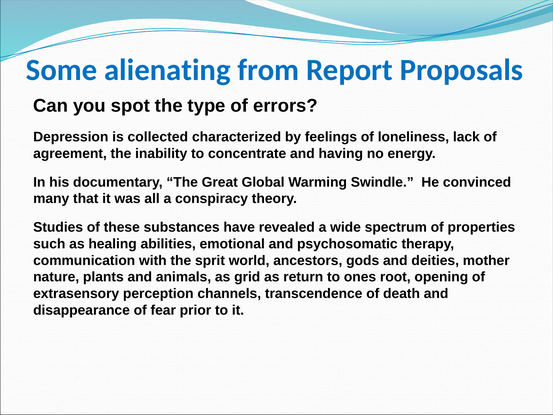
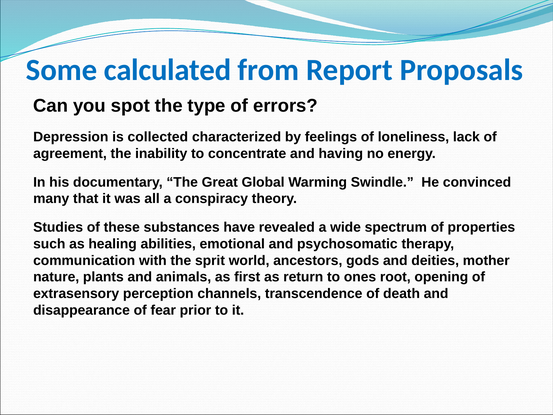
alienating: alienating -> calculated
grid: grid -> first
